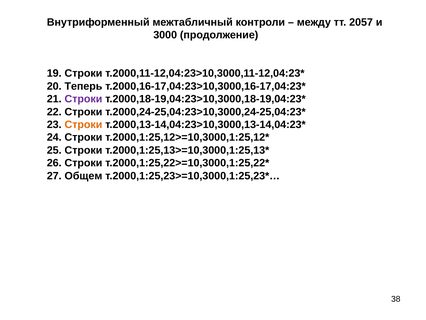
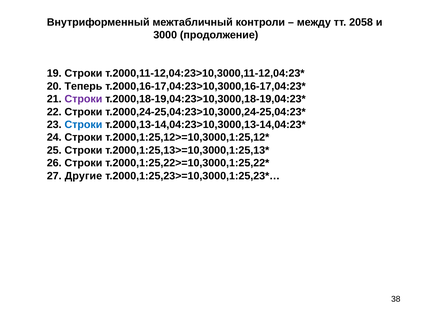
2057: 2057 -> 2058
Строки at (83, 124) colour: orange -> blue
Общем: Общем -> Другие
